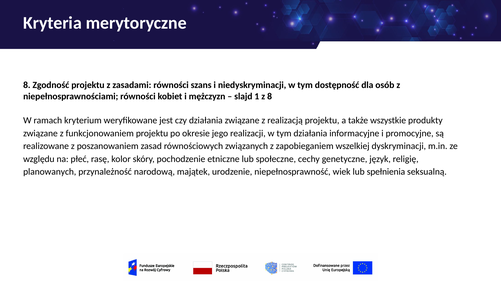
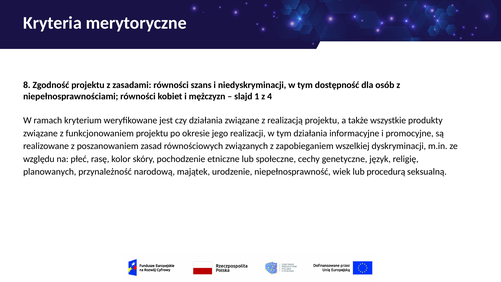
z 8: 8 -> 4
spełnienia: spełnienia -> procedurą
